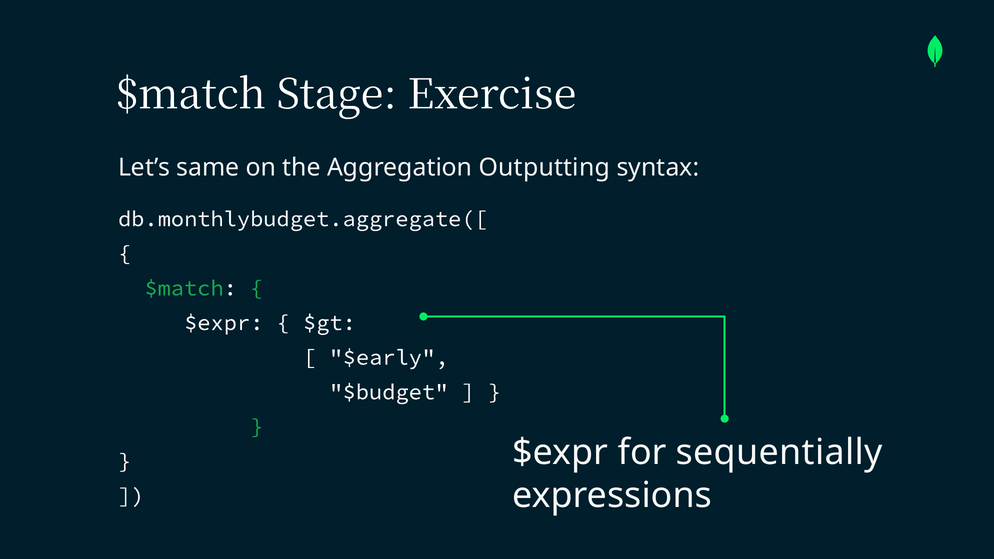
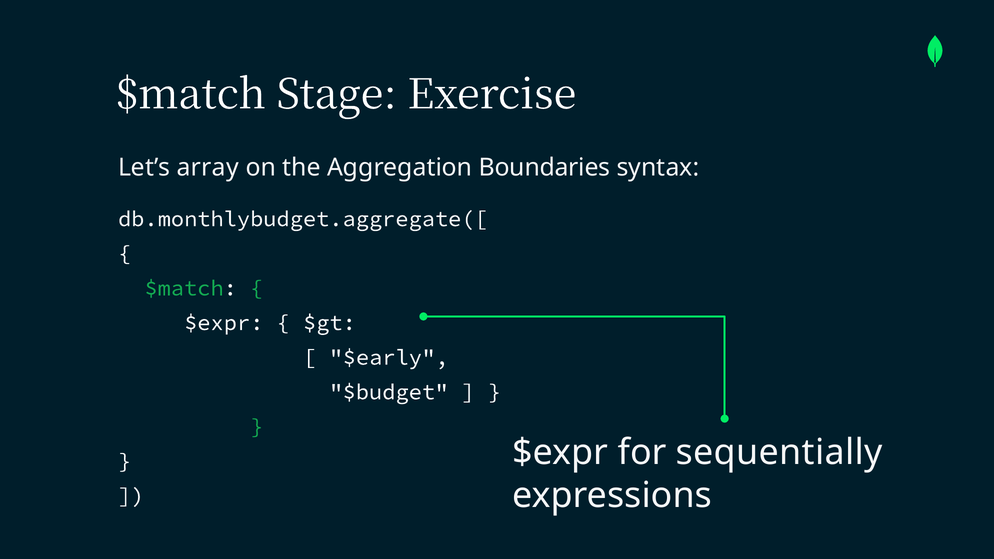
same: same -> array
Outputting: Outputting -> Boundaries
